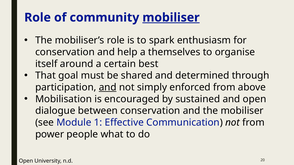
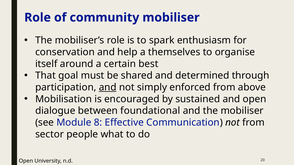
mobiliser at (171, 18) underline: present -> none
between conservation: conservation -> foundational
1: 1 -> 8
power: power -> sector
